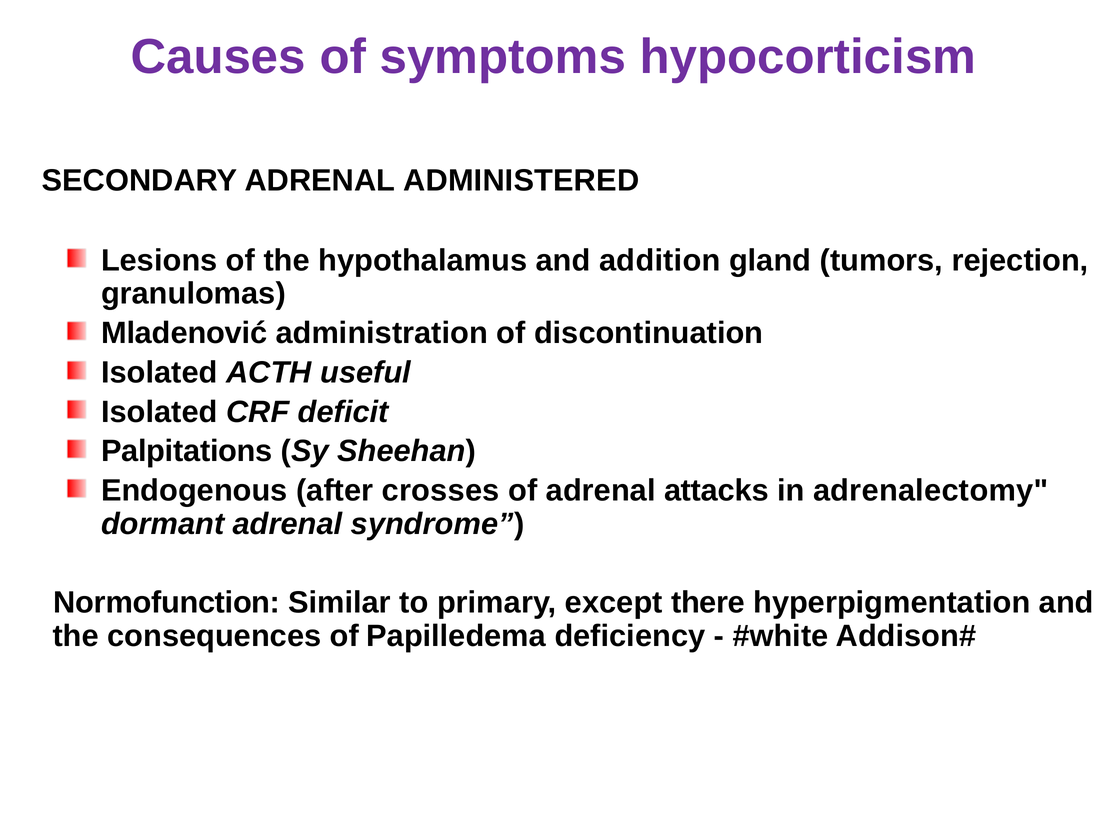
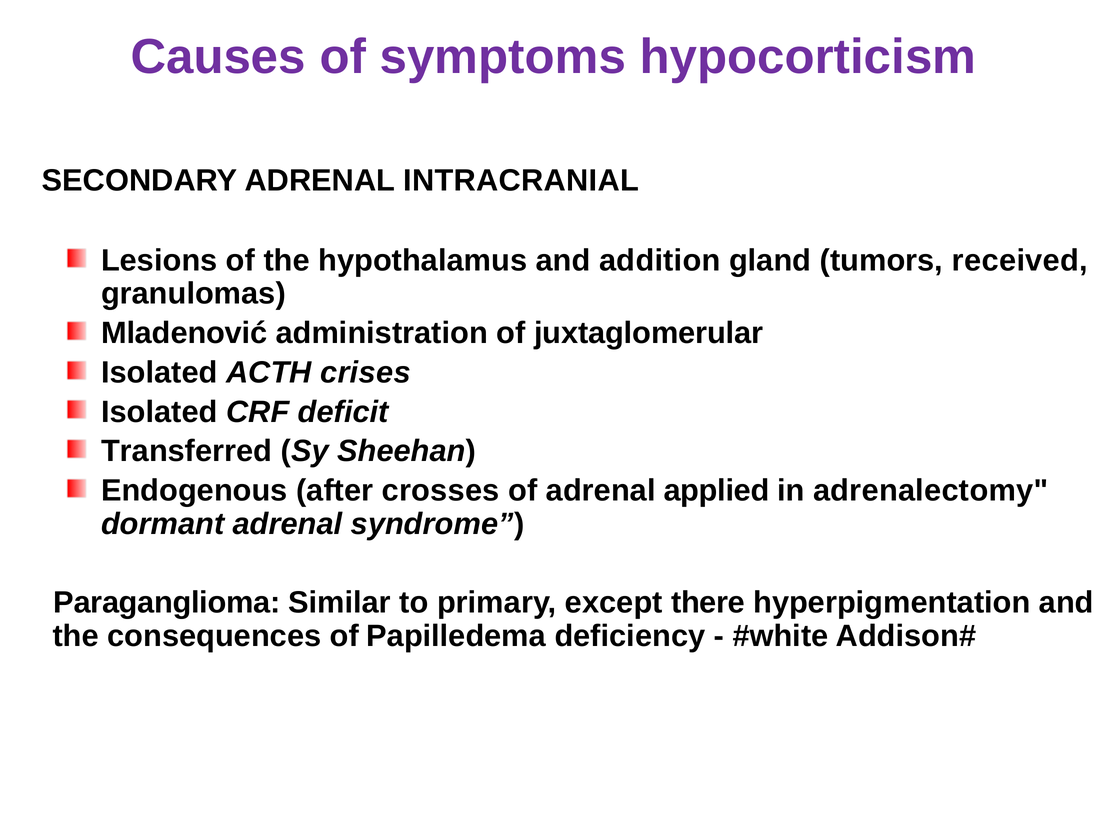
ADMINISTERED: ADMINISTERED -> INTRACRANIAL
rejection: rejection -> received
discontinuation: discontinuation -> juxtaglomerular
useful: useful -> crises
Palpitations: Palpitations -> Transferred
attacks: attacks -> applied
Normofunction: Normofunction -> Paraganglioma
